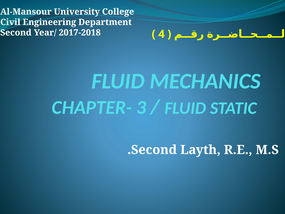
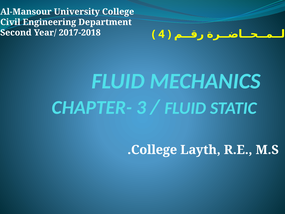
Second at (154, 150): Second -> College
